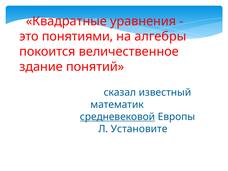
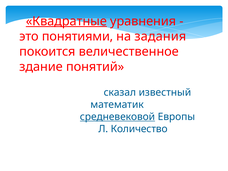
Квадратные underline: none -> present
алгебры: алгебры -> задания
Установите: Установите -> Количество
